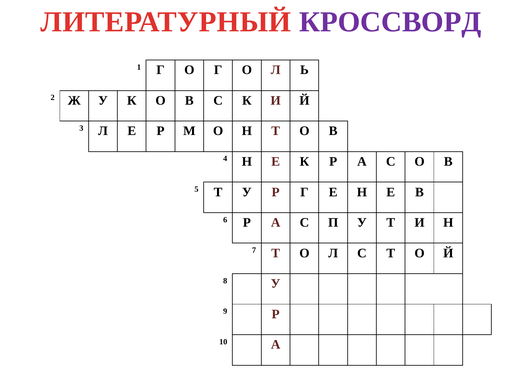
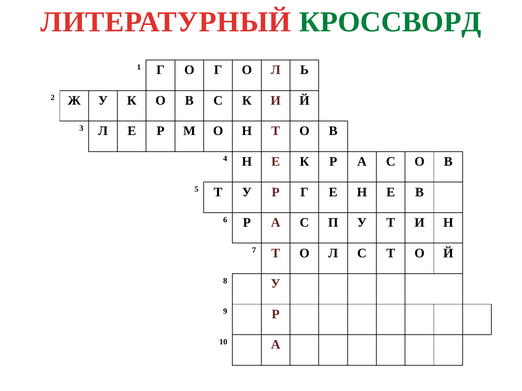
КРОССВОРД colour: purple -> green
